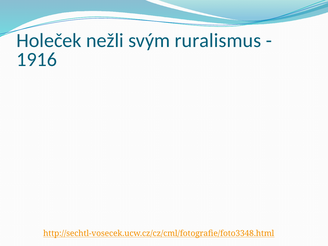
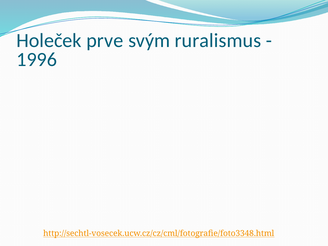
nežli: nežli -> prve
1916: 1916 -> 1996
